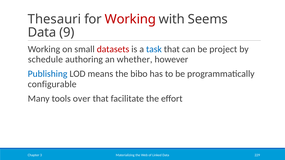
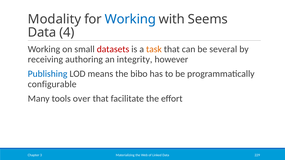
Thesauri: Thesauri -> Modality
Working at (130, 19) colour: red -> blue
9: 9 -> 4
task colour: blue -> orange
project: project -> several
schedule: schedule -> receiving
whether: whether -> integrity
